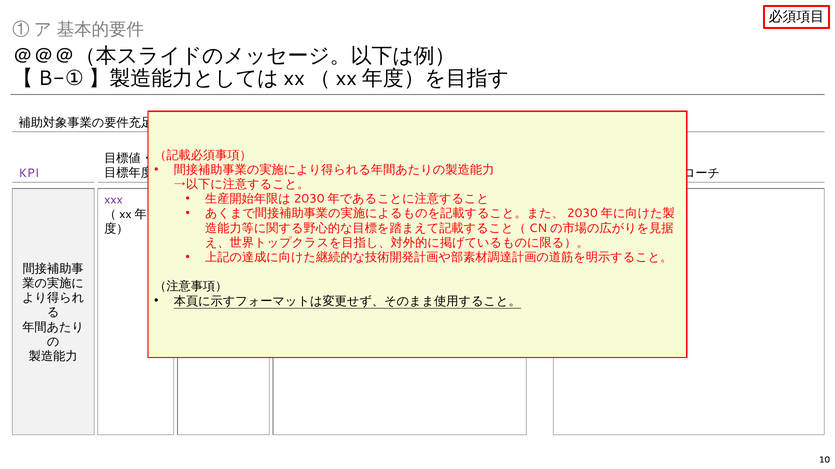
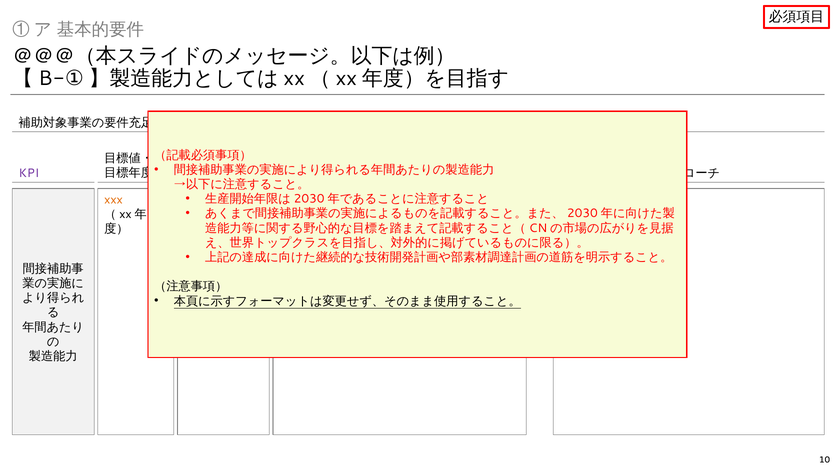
xxx at (113, 200) colour: purple -> orange
